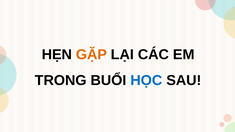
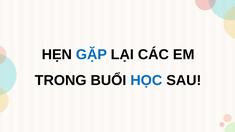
GẶP colour: orange -> blue
